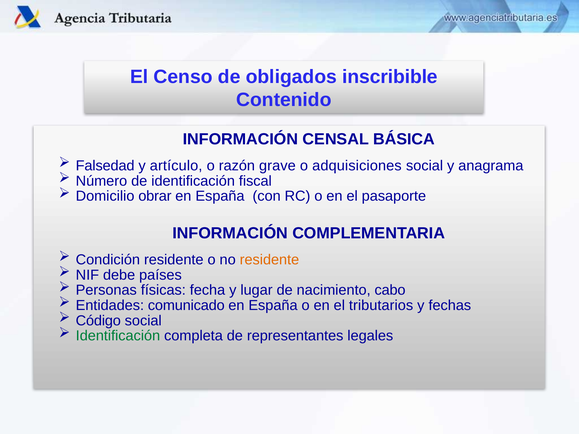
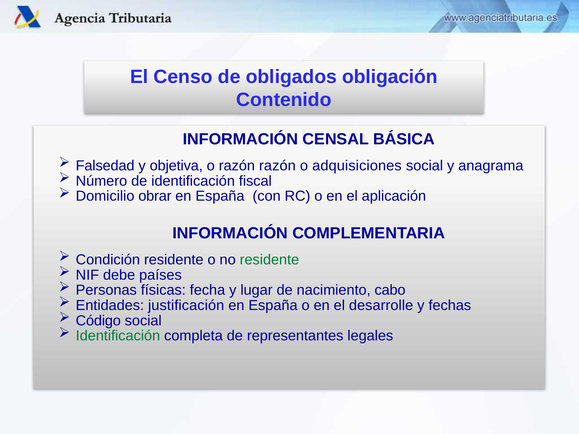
inscribible: inscribible -> obligación
artículo: artículo -> objetiva
razón grave: grave -> razón
pasaporte: pasaporte -> aplicación
residente at (269, 260) colour: orange -> green
comunicado: comunicado -> justificación
tributarios: tributarios -> desarrolle
